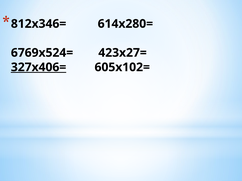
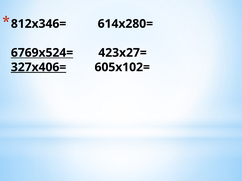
6769х524= underline: none -> present
